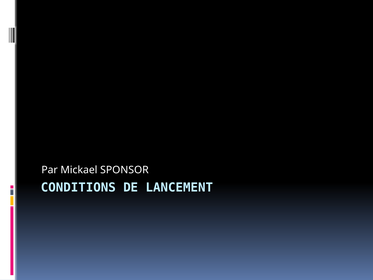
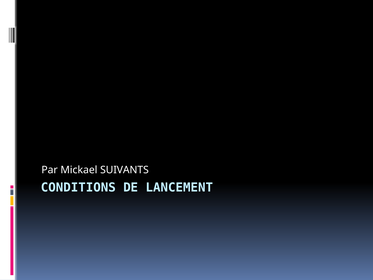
SPONSOR: SPONSOR -> SUIVANTS
